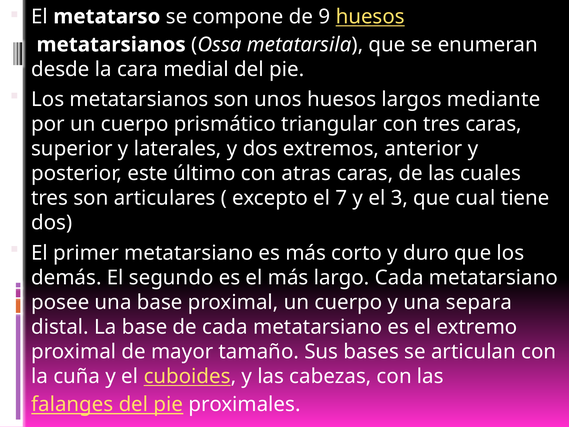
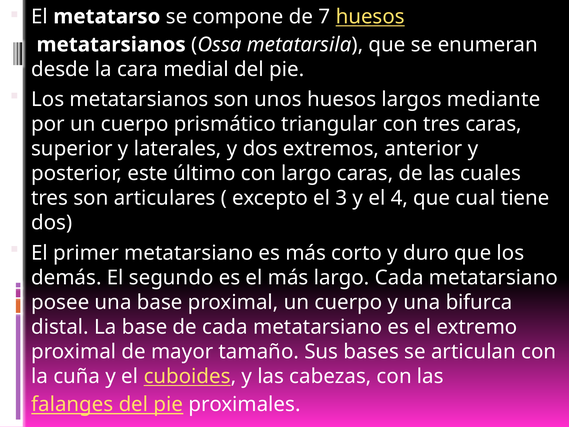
9: 9 -> 7
con atras: atras -> largo
7: 7 -> 3
3: 3 -> 4
separa: separa -> bifurca
